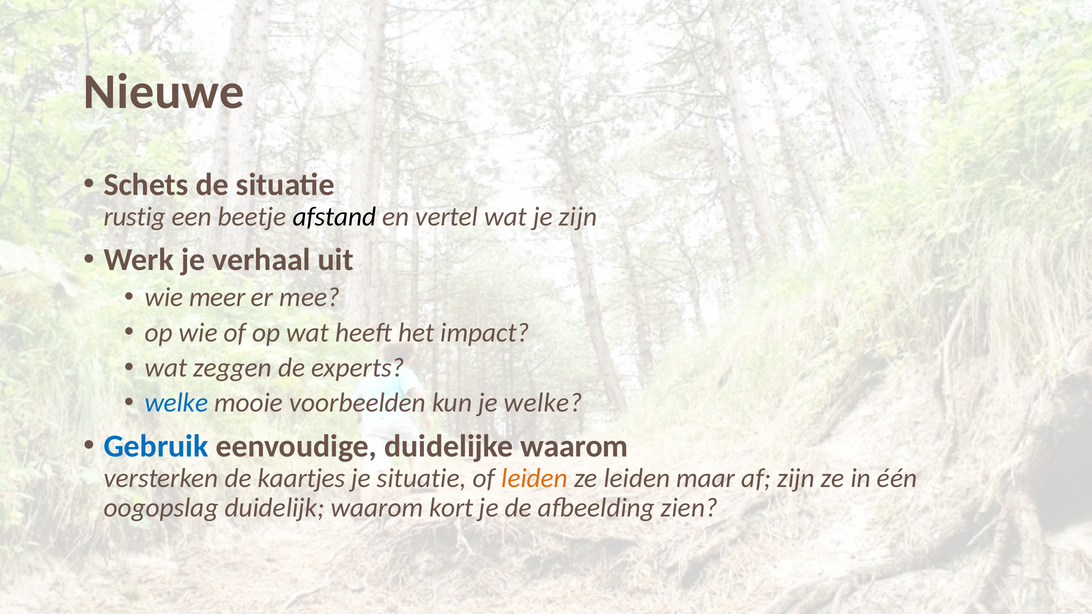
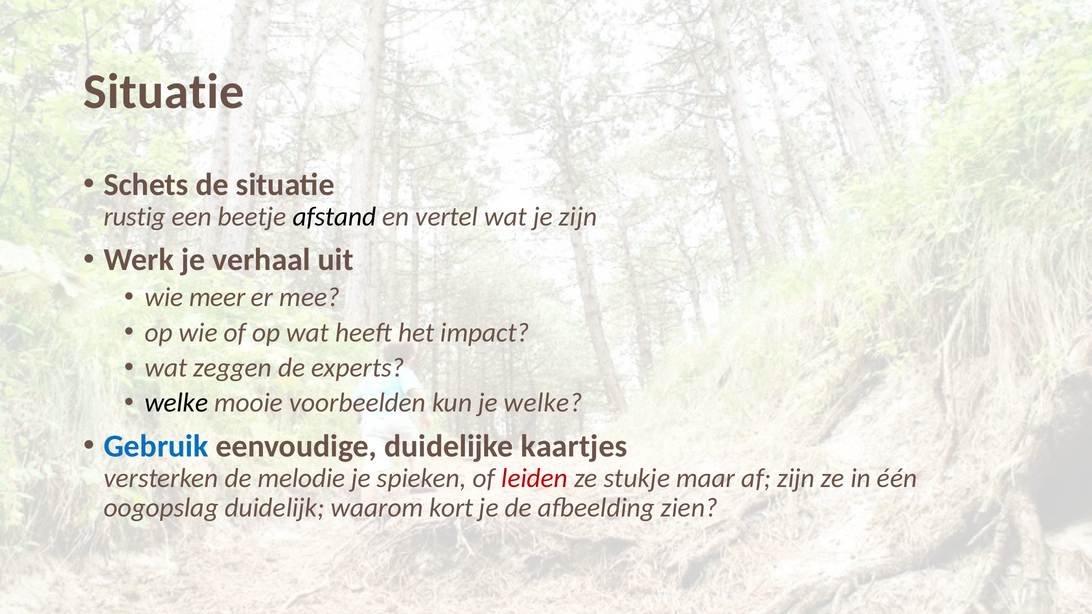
Nieuwe at (164, 92): Nieuwe -> Situatie
welke at (176, 403) colour: blue -> black
duidelijke waarom: waarom -> kaartjes
kaartjes: kaartjes -> melodie
je situatie: situatie -> spieken
leiden at (535, 478) colour: orange -> red
ze leiden: leiden -> stukje
